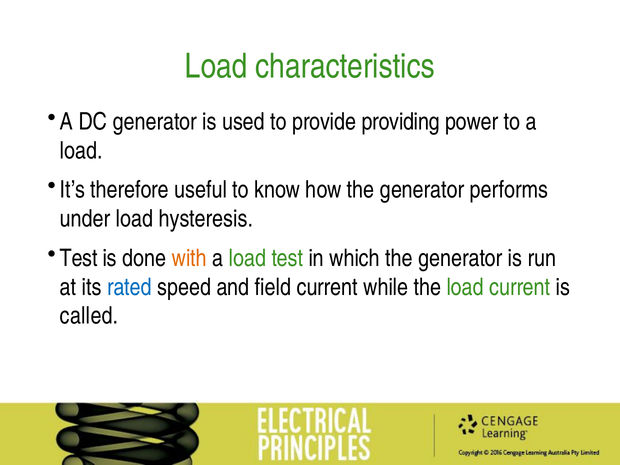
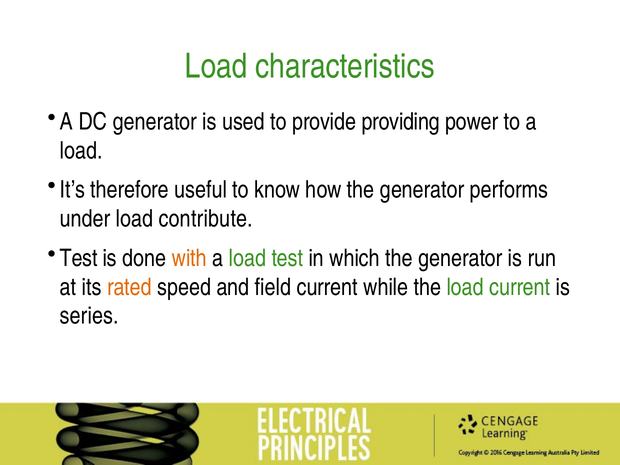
hysteresis: hysteresis -> contribute
rated colour: blue -> orange
called: called -> series
